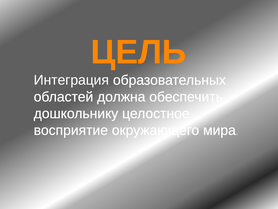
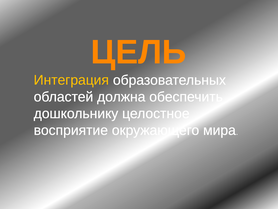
Интеграция colour: white -> yellow
